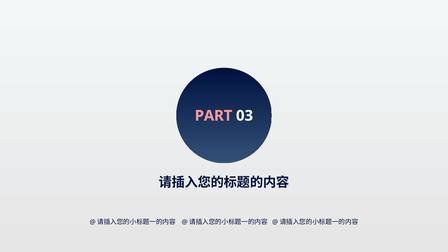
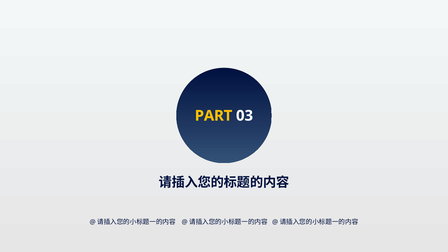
PART colour: pink -> yellow
